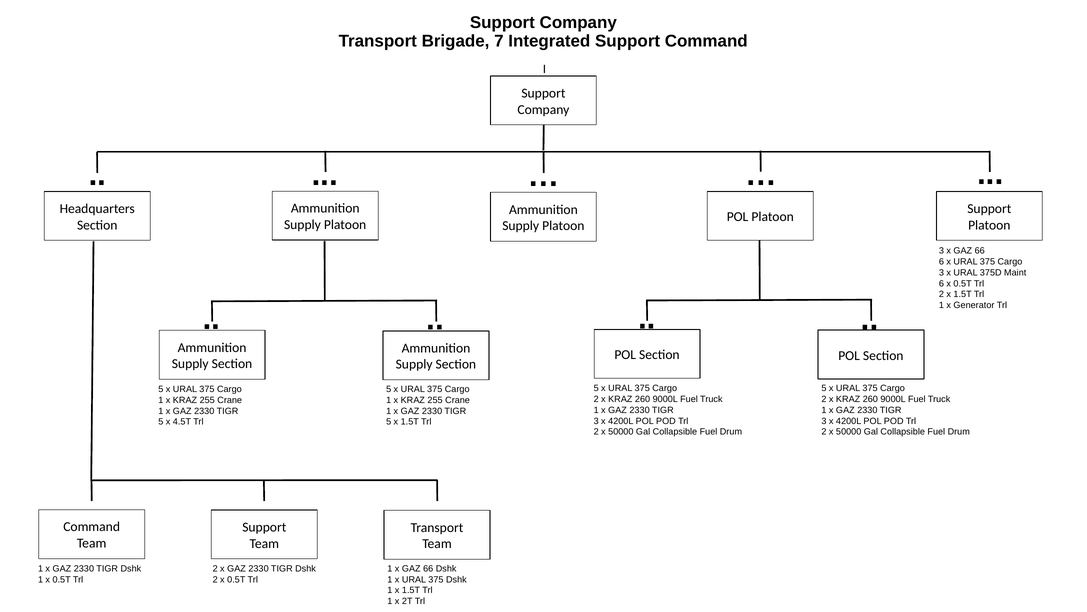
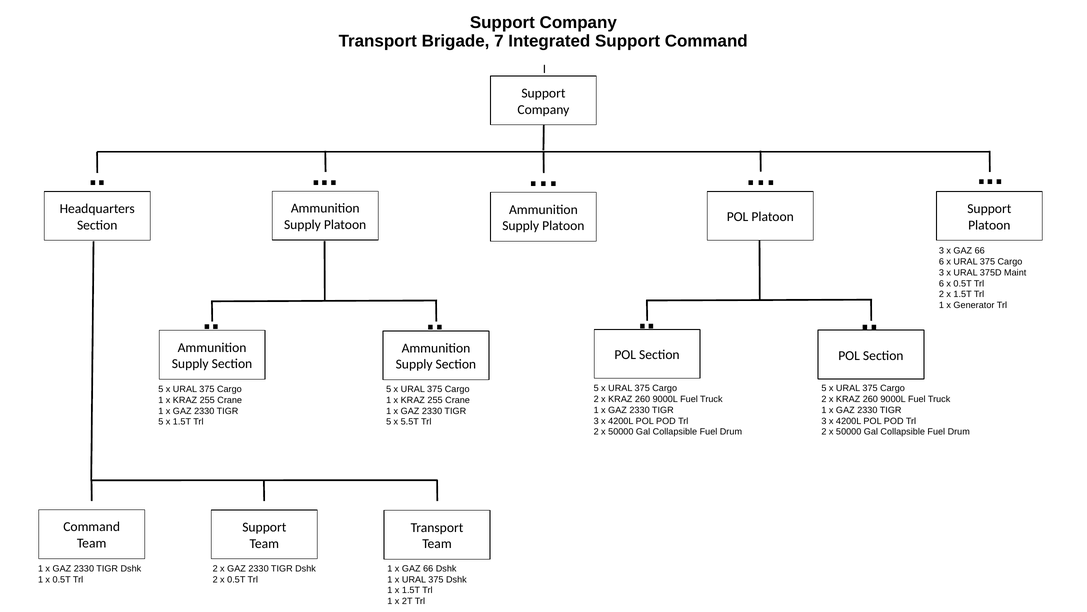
5 x 4.5T: 4.5T -> 1.5T
5 x 1.5T: 1.5T -> 5.5T
